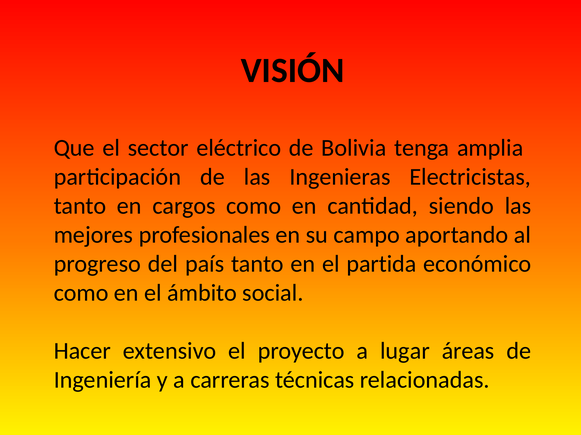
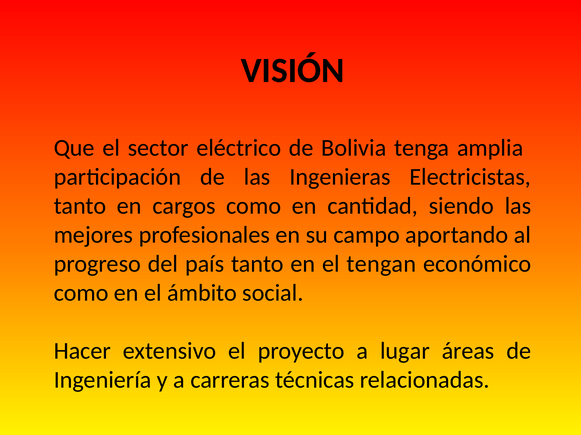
partida: partida -> tengan
